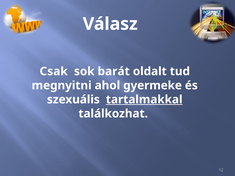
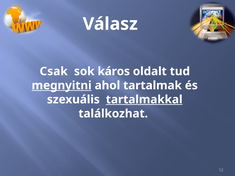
barát: barát -> káros
megnyitni underline: none -> present
gyermeke: gyermeke -> tartalmak
